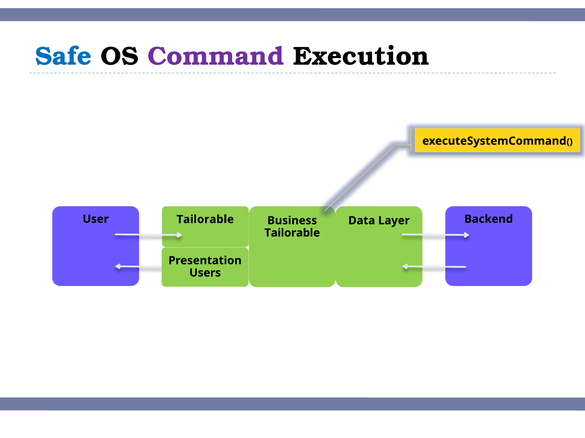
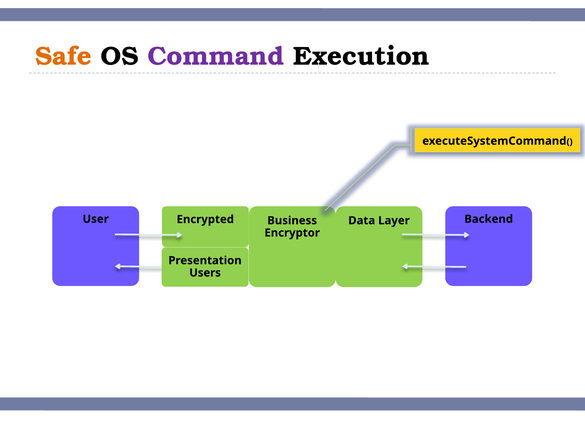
Safe colour: blue -> orange
Tailorable at (205, 220): Tailorable -> Encrypted
Tailorable at (292, 233): Tailorable -> Encryptor
